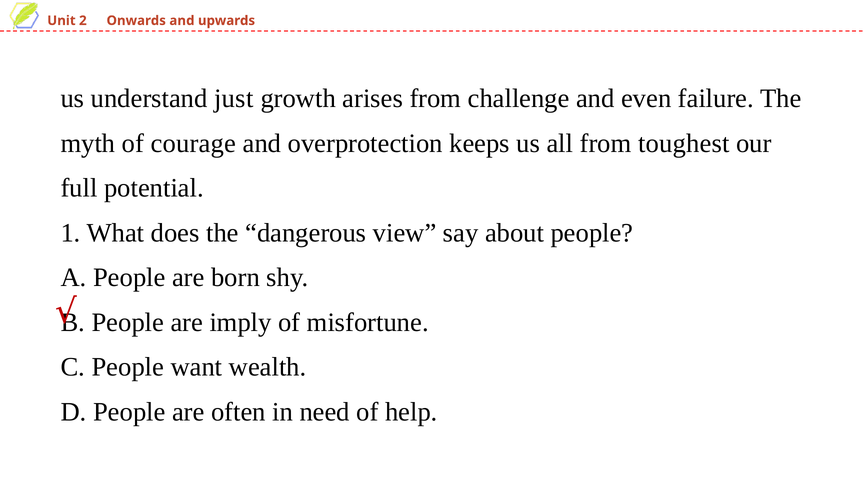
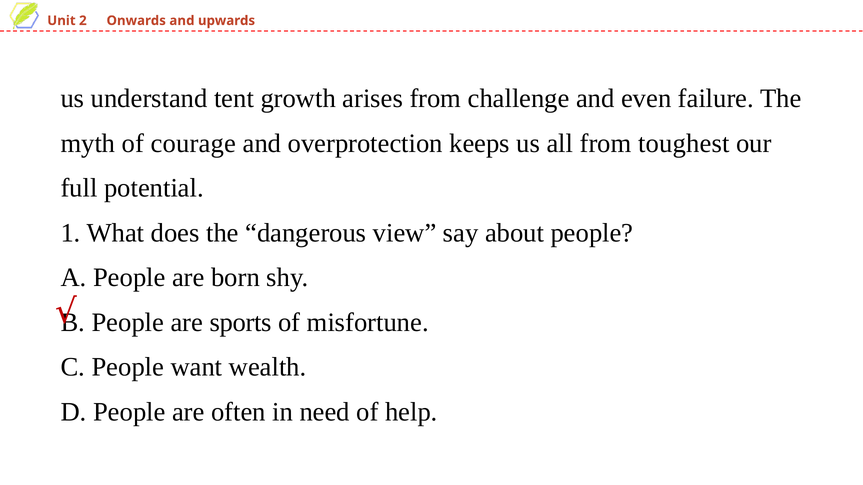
just: just -> tent
imply: imply -> sports
